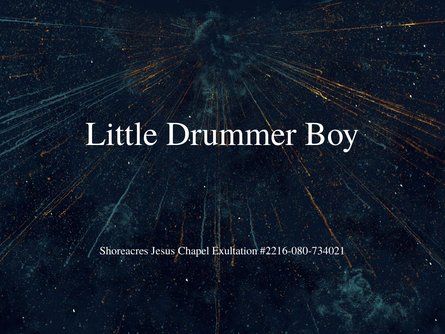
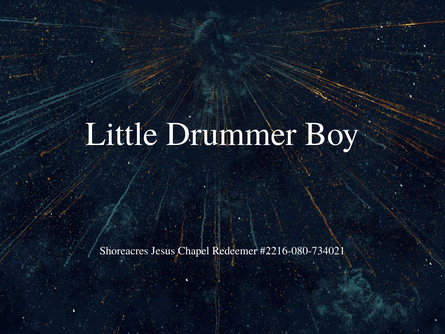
Exultation: Exultation -> Redeemer
